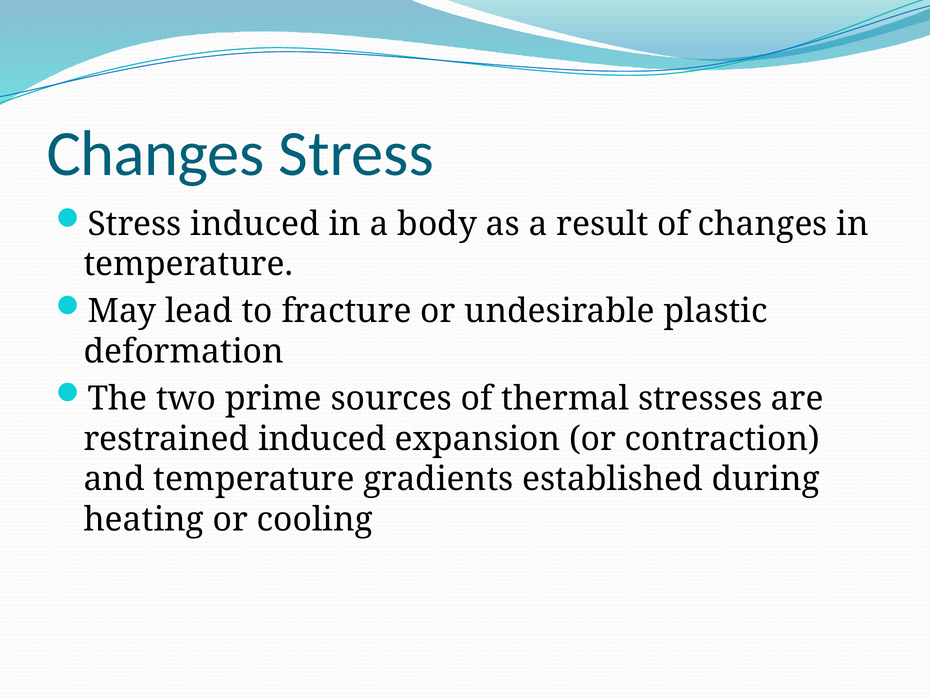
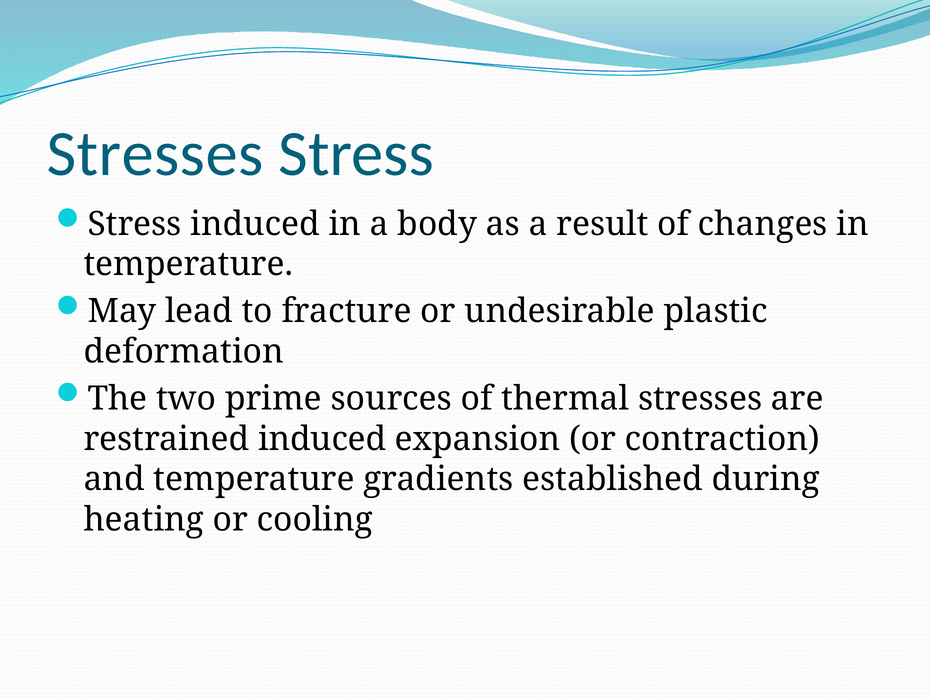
Changes at (155, 154): Changes -> Stresses
